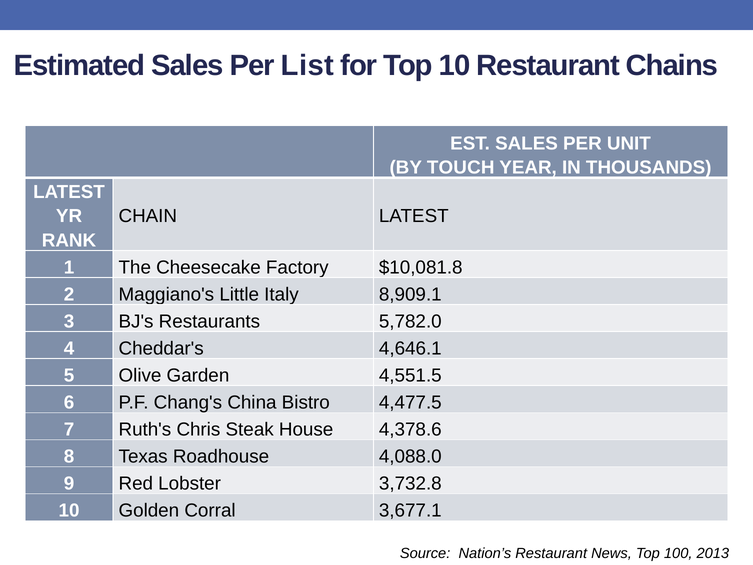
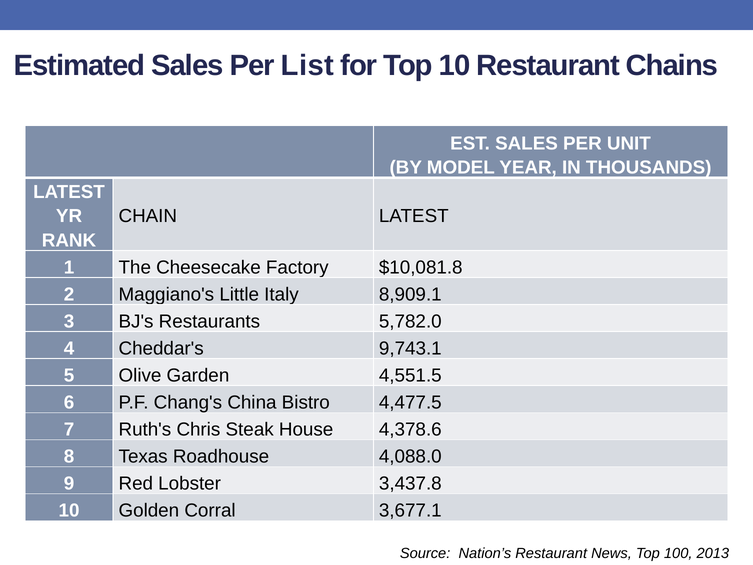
TOUCH: TOUCH -> MODEL
4,646.1: 4,646.1 -> 9,743.1
3,732.8: 3,732.8 -> 3,437.8
